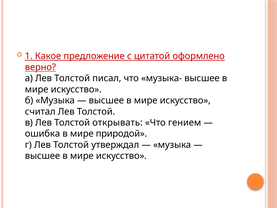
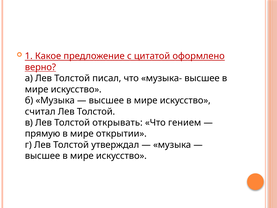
ошибка: ошибка -> прямую
природой: природой -> открытии
